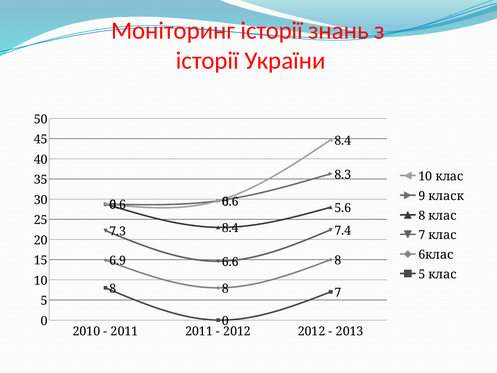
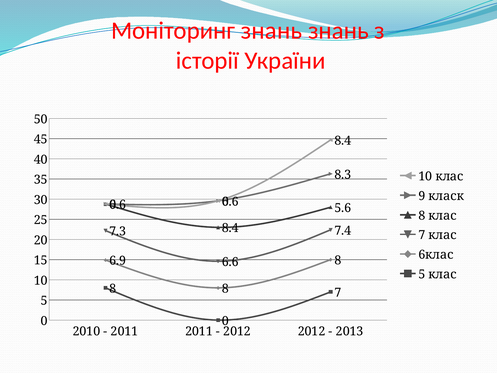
Моніторинг історії: історії -> знань
